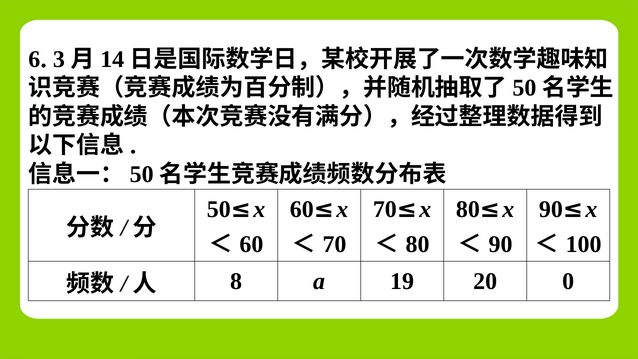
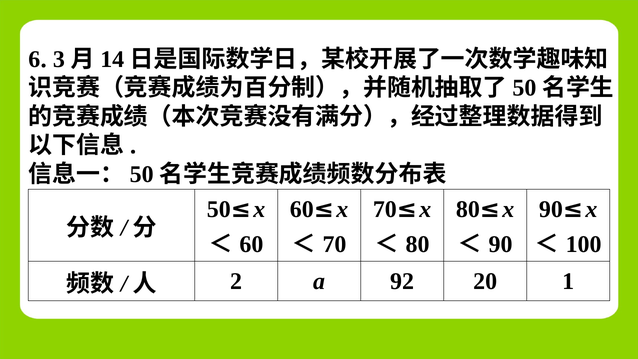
8: 8 -> 2
19: 19 -> 92
0: 0 -> 1
